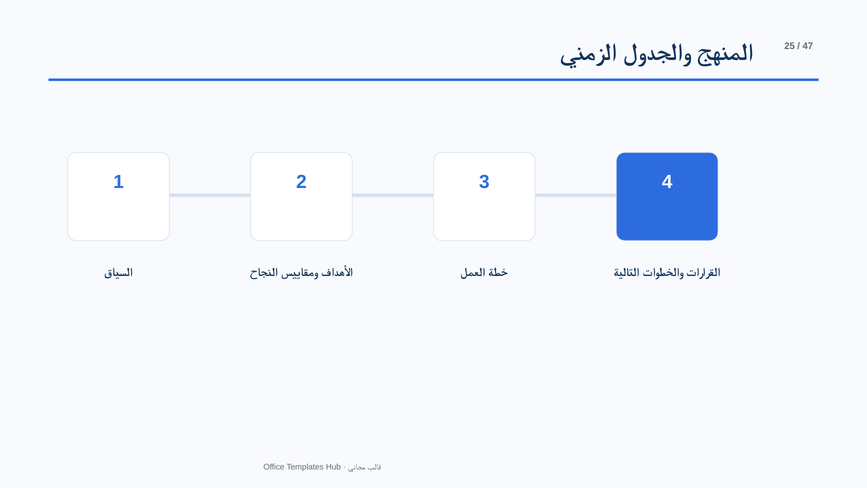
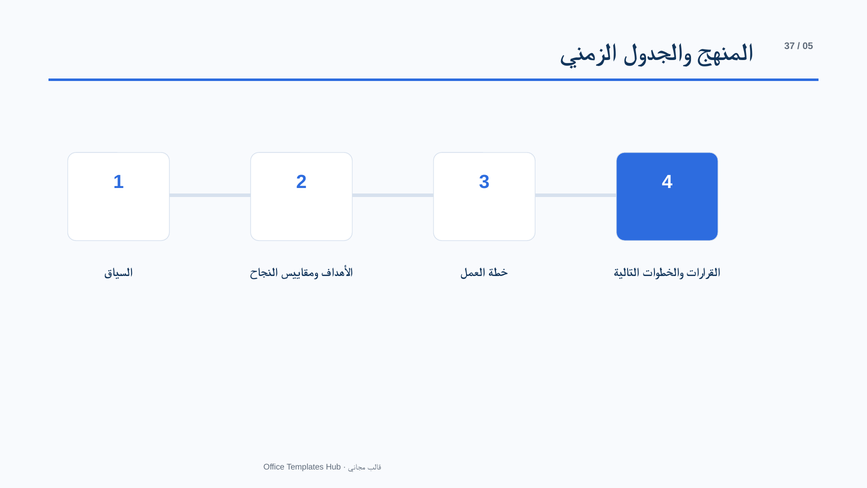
25: 25 -> 37
47: 47 -> 05
